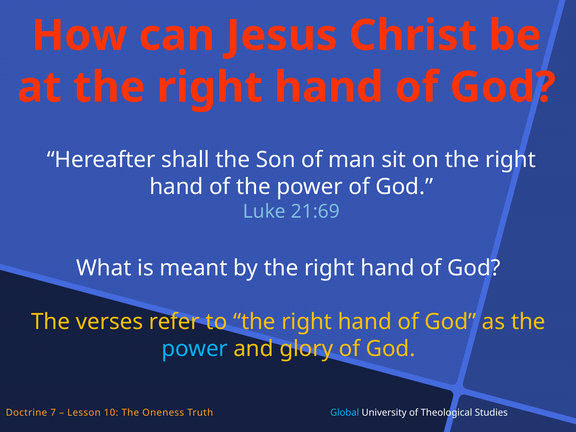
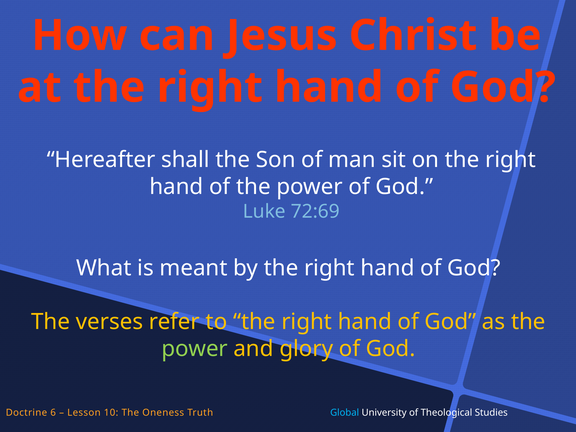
21:69: 21:69 -> 72:69
power at (195, 349) colour: light blue -> light green
7: 7 -> 6
